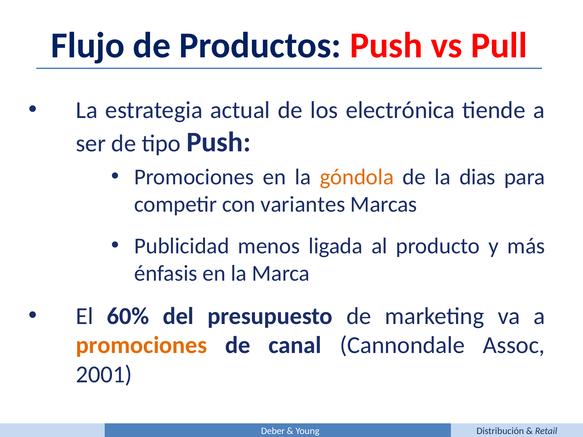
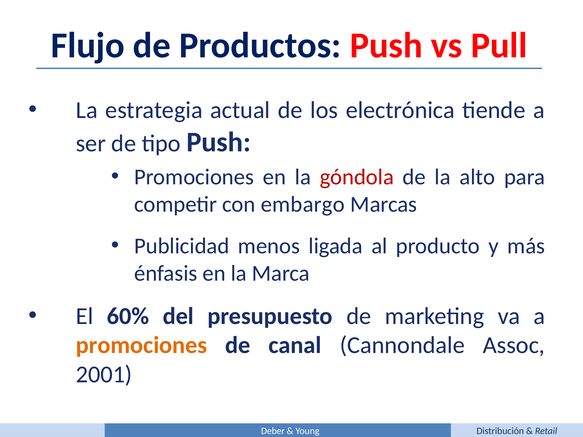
góndola colour: orange -> red
dias: dias -> alto
variantes: variantes -> embargo
